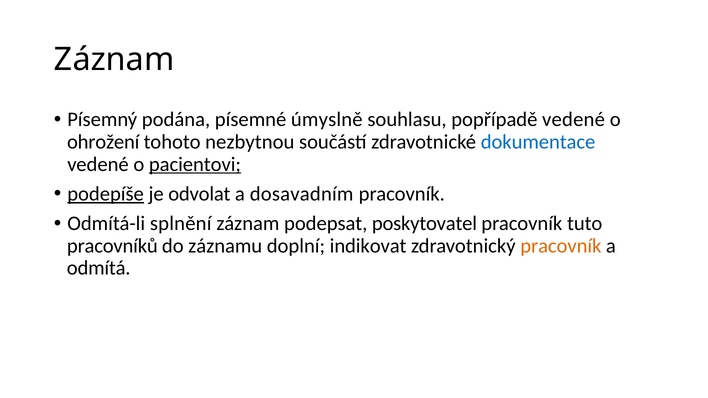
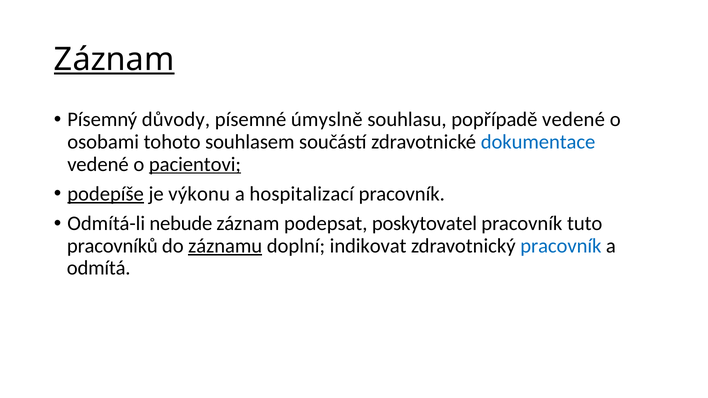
Záznam at (114, 59) underline: none -> present
podána: podána -> důvody
ohrožení: ohrožení -> osobami
nezbytnou: nezbytnou -> souhlasem
odvolat: odvolat -> výkonu
dosavadním: dosavadním -> hospitalizací
splnění: splnění -> nebude
záznamu underline: none -> present
pracovník at (561, 246) colour: orange -> blue
